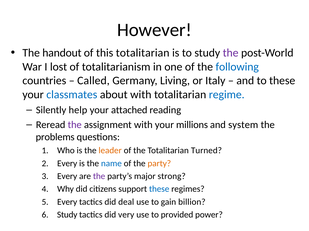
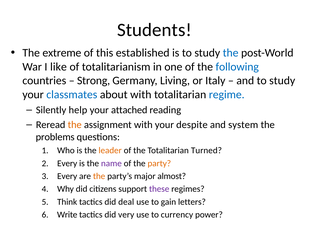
However: However -> Students
handout: handout -> extreme
this totalitarian: totalitarian -> established
the at (231, 53) colour: purple -> blue
lost: lost -> like
Called: Called -> Strong
and to these: these -> study
the at (75, 125) colour: purple -> orange
millions: millions -> despite
name colour: blue -> purple
the at (99, 177) colour: purple -> orange
strong: strong -> almost
these at (159, 190) colour: blue -> purple
Every at (67, 202): Every -> Think
billion: billion -> letters
Study at (67, 215): Study -> Write
provided: provided -> currency
